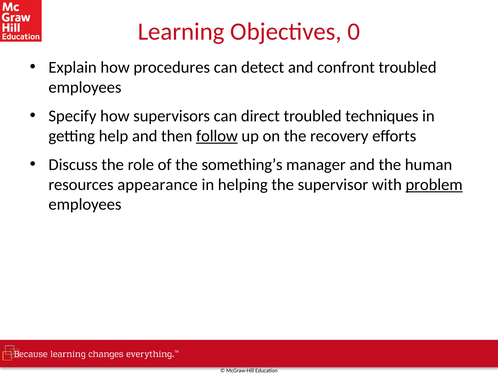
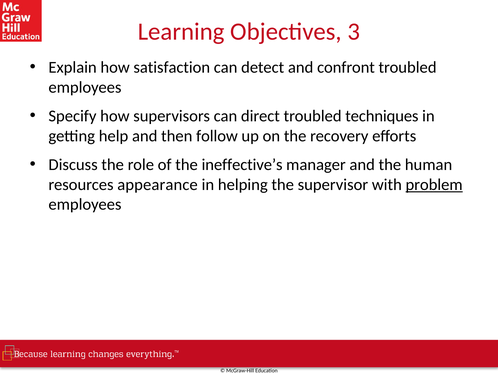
0: 0 -> 3
procedures: procedures -> satisfaction
follow underline: present -> none
something’s: something’s -> ineffective’s
